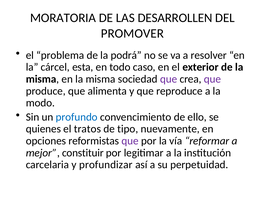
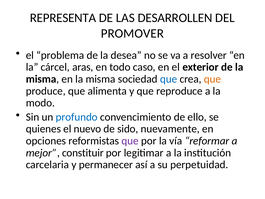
MORATORIA: MORATORIA -> REPRESENTA
podrá: podrá -> desea
esta: esta -> aras
que at (169, 79) colour: purple -> blue
que at (212, 79) colour: purple -> orange
tratos: tratos -> nuevo
tipo: tipo -> sido
profundizar: profundizar -> permanecer
